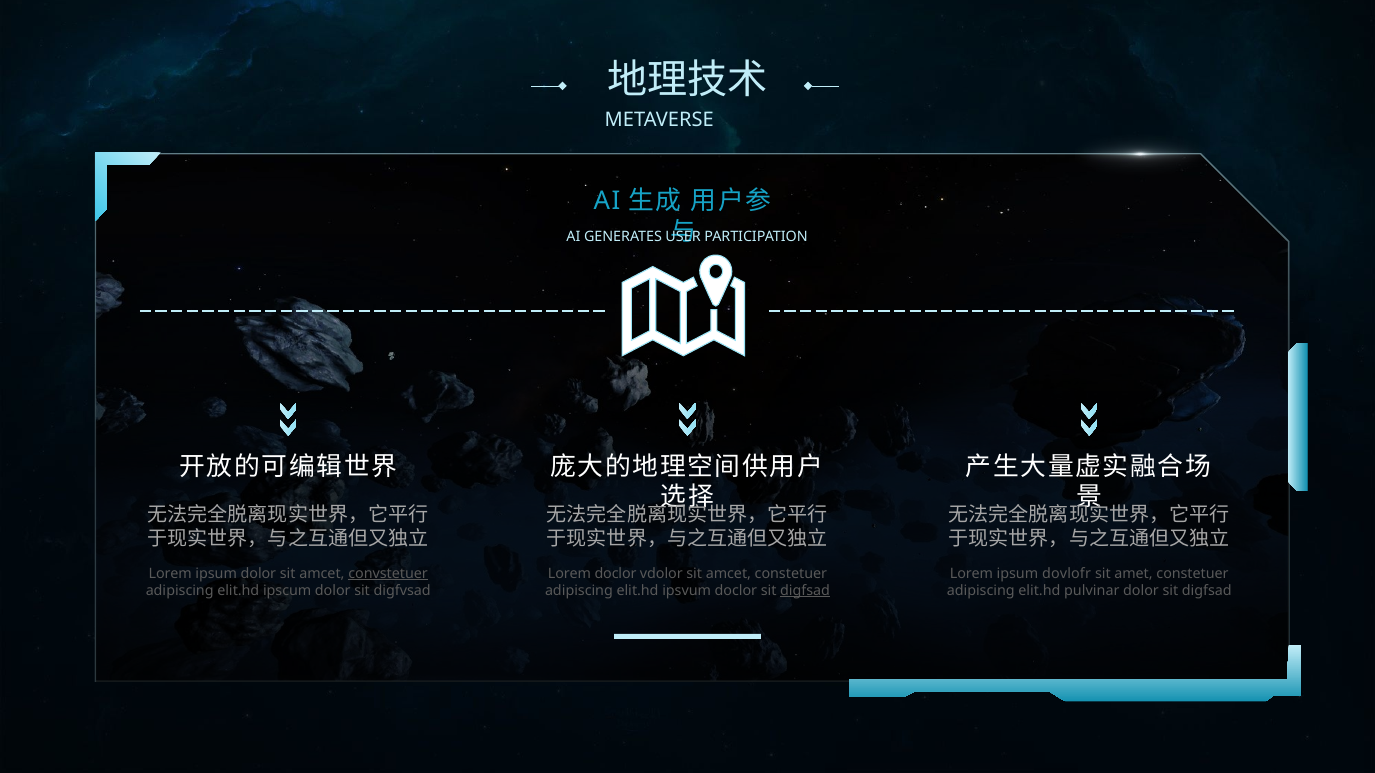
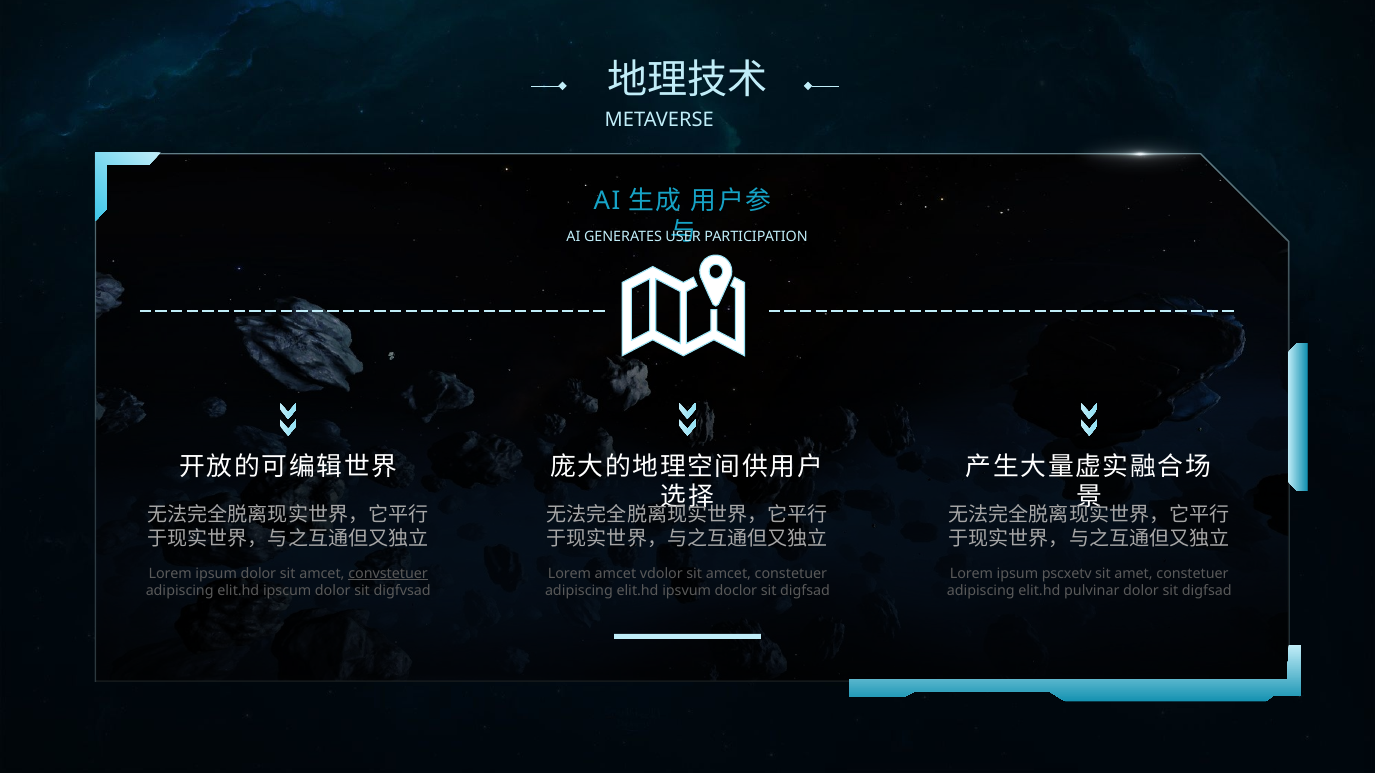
Lorem doclor: doclor -> amcet
dovlofr: dovlofr -> pscxetv
digfsad at (805, 591) underline: present -> none
